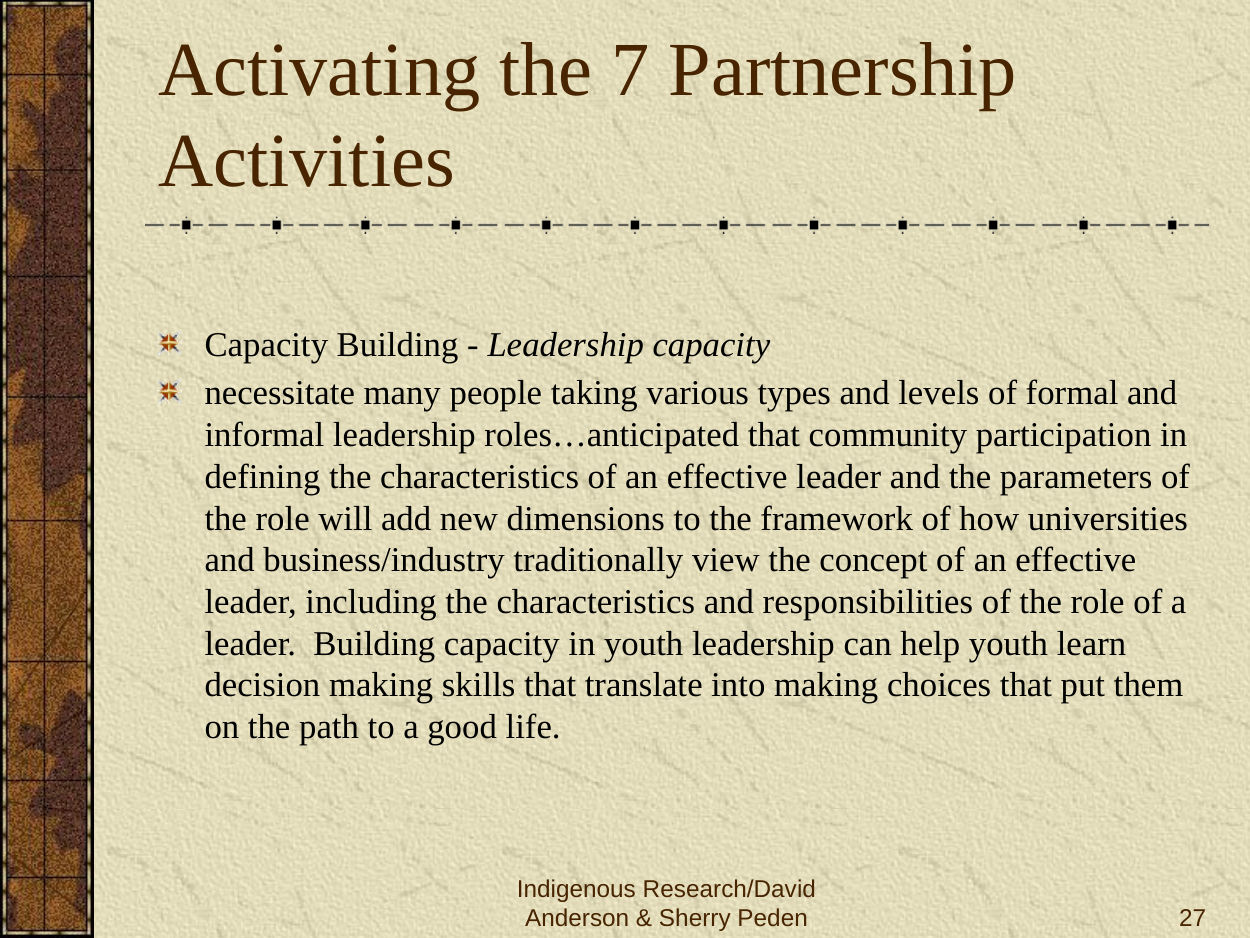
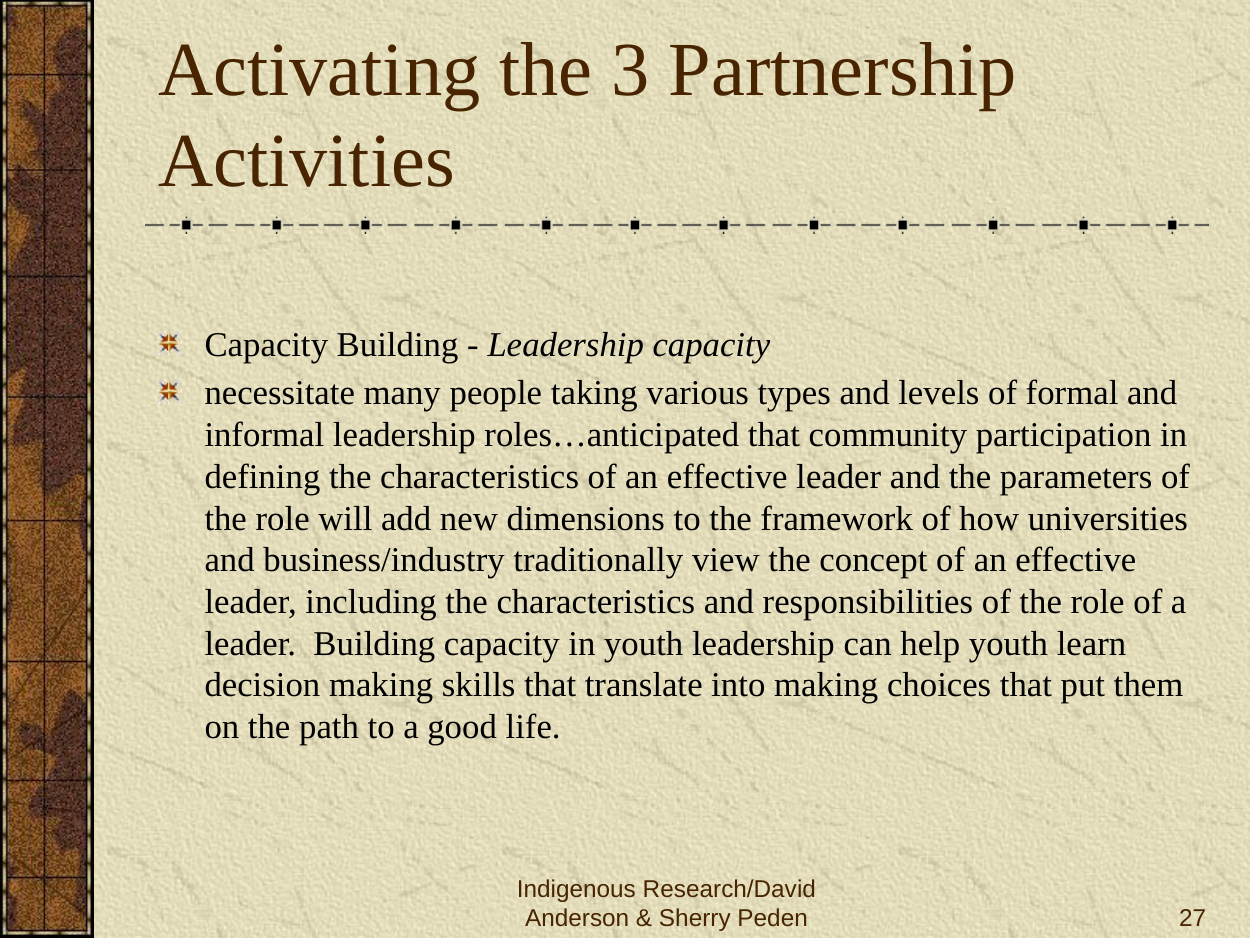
7: 7 -> 3
